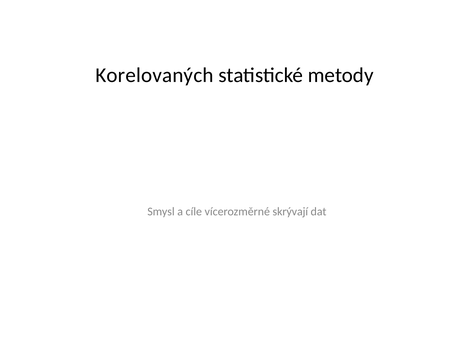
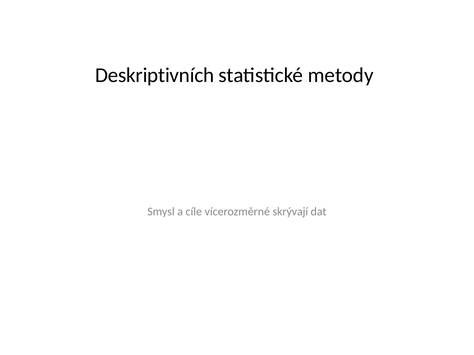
Korelovaných: Korelovaných -> Deskriptivních
